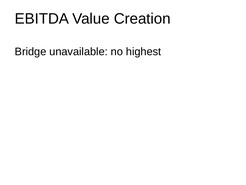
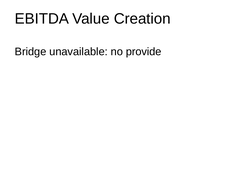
highest: highest -> provide
